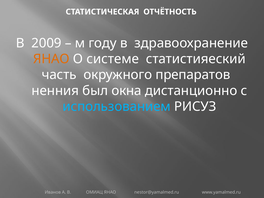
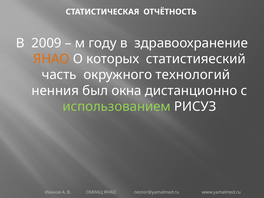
системе: системе -> которых
препаратов: препаратов -> технологий
использованием colour: light blue -> light green
